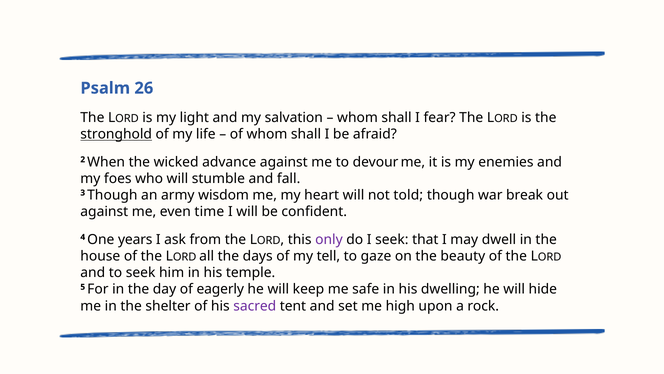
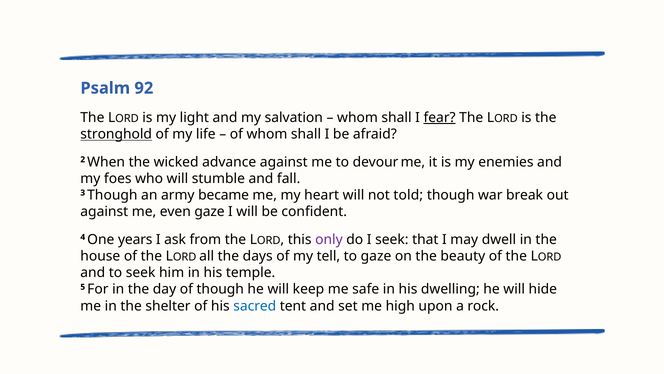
26: 26 -> 92
fear underline: none -> present
wisdom: wisdom -> became
even time: time -> gaze
of eagerly: eagerly -> though
sacred colour: purple -> blue
